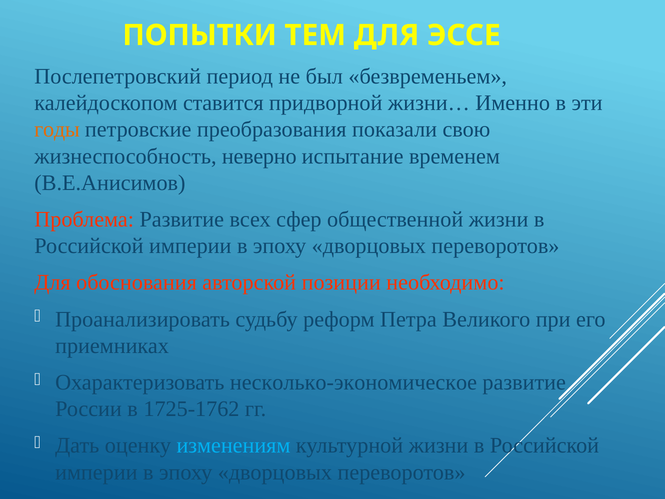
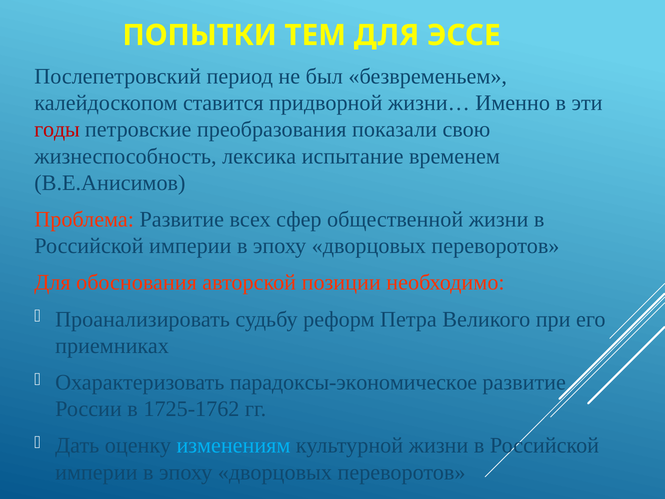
годы colour: orange -> red
неверно: неверно -> лексика
несколько-экономическое: несколько-экономическое -> парадоксы-экономическое
